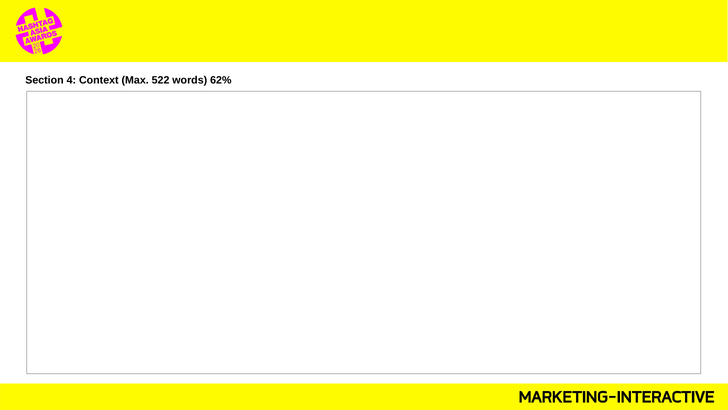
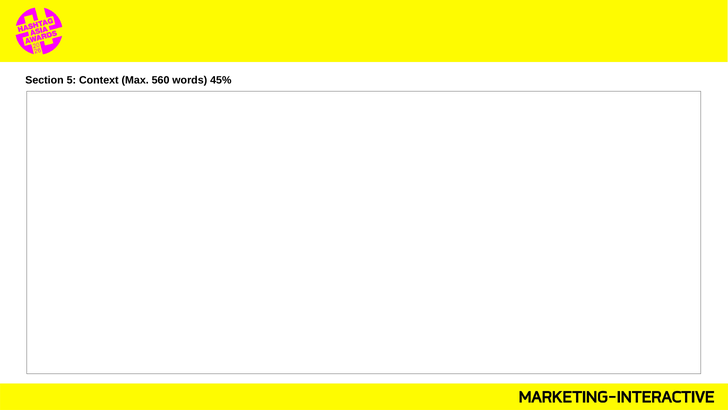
4: 4 -> 5
522: 522 -> 560
62%: 62% -> 45%
